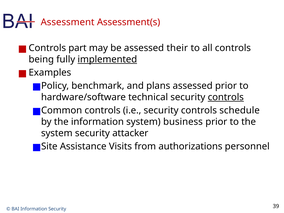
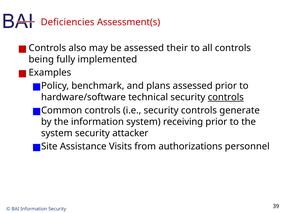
Assessment: Assessment -> Deficiencies
part: part -> also
implemented underline: present -> none
schedule: schedule -> generate
business: business -> receiving
